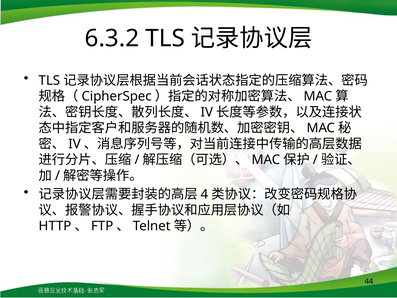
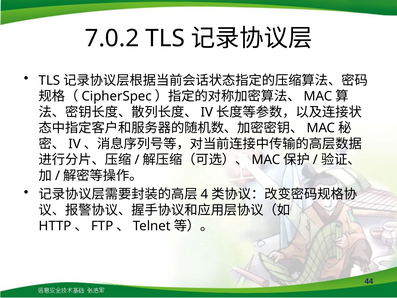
6.3.2: 6.3.2 -> 7.0.2
